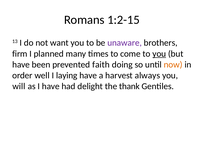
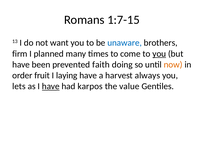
1:2-15: 1:2-15 -> 1:7-15
unaware colour: purple -> blue
well: well -> fruit
will: will -> lets
have at (51, 86) underline: none -> present
delight: delight -> karpos
thank: thank -> value
